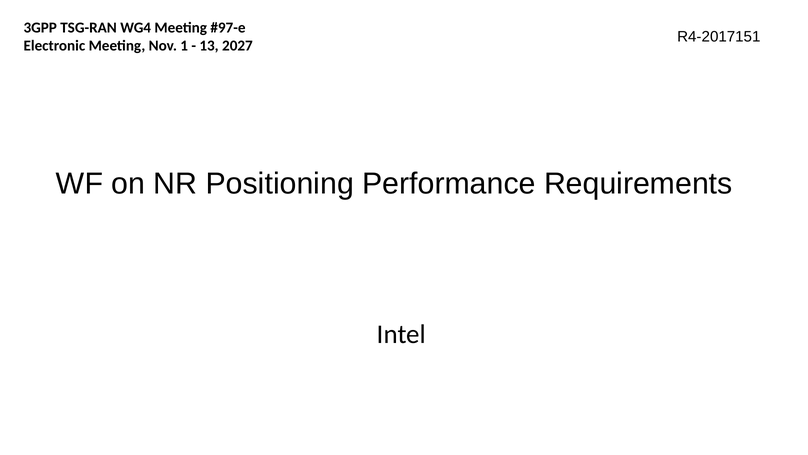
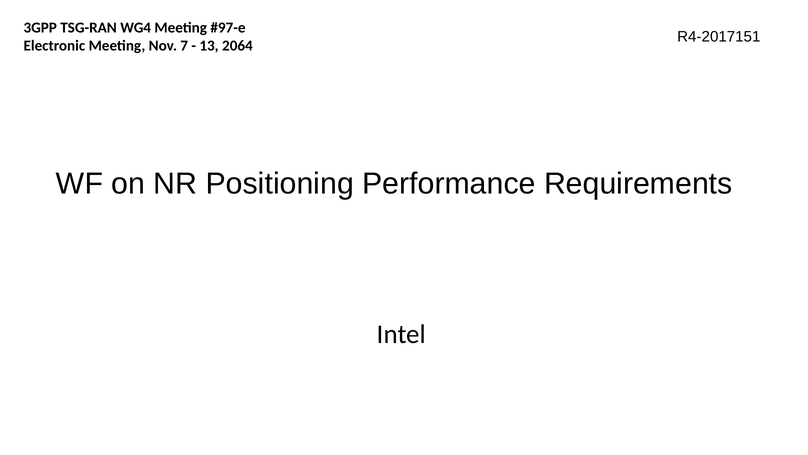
1: 1 -> 7
2027: 2027 -> 2064
